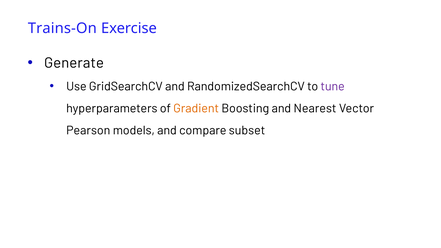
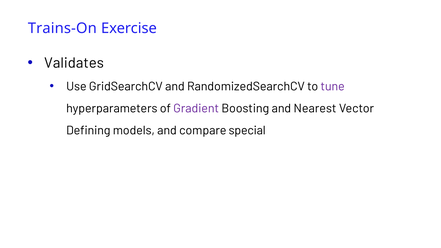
Generate: Generate -> Validates
Gradient colour: orange -> purple
Pearson: Pearson -> Defining
subset: subset -> special
